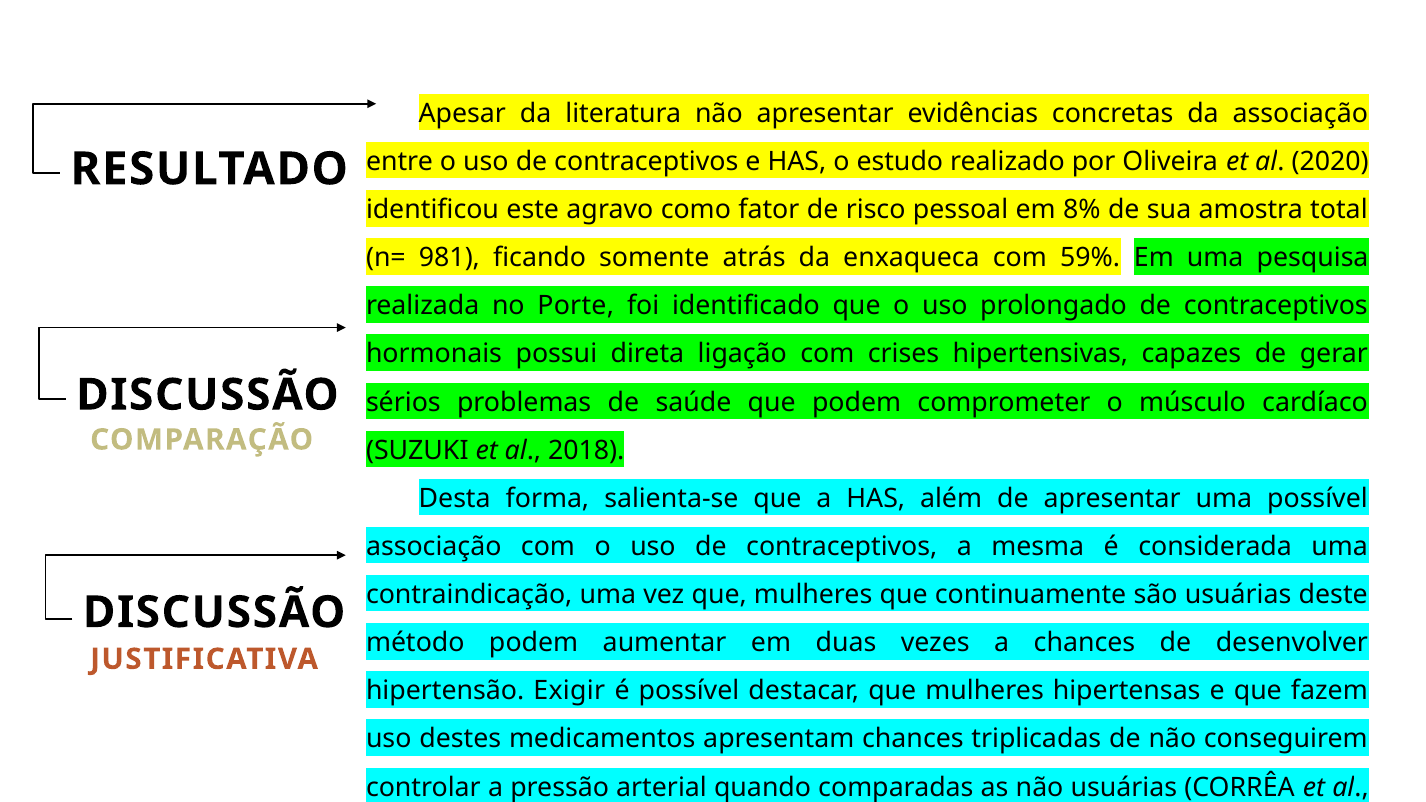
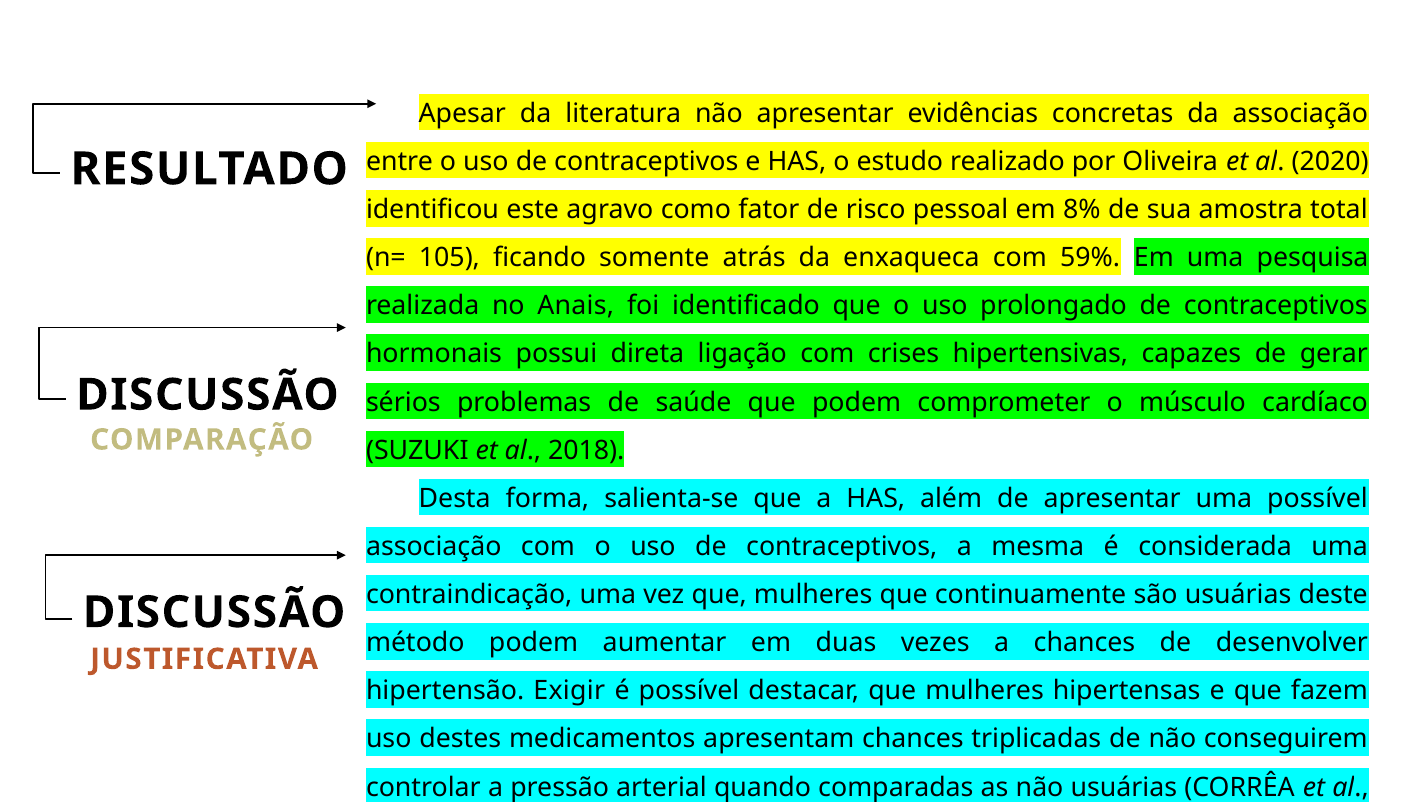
981: 981 -> 105
Porte: Porte -> Anais
